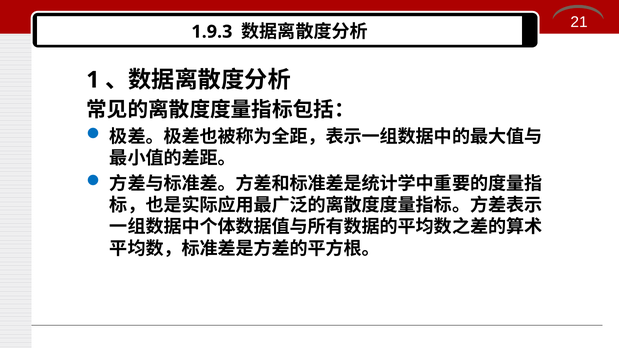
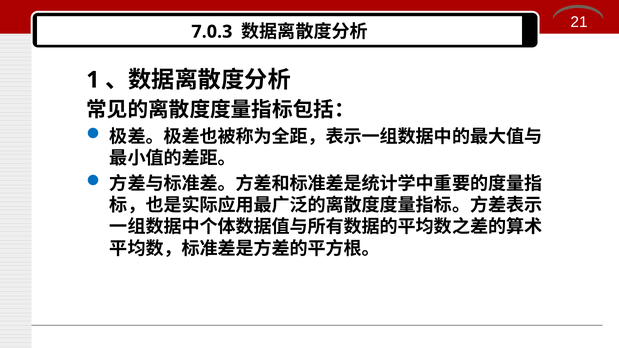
1.9.3: 1.9.3 -> 7.0.3
